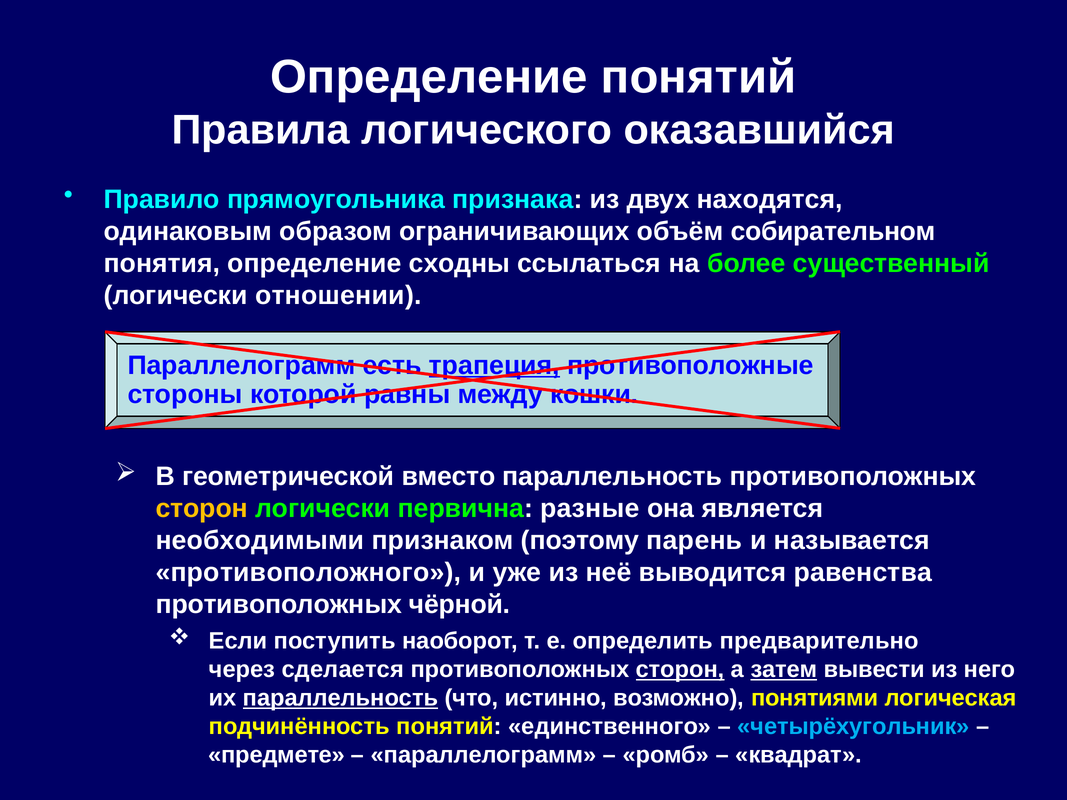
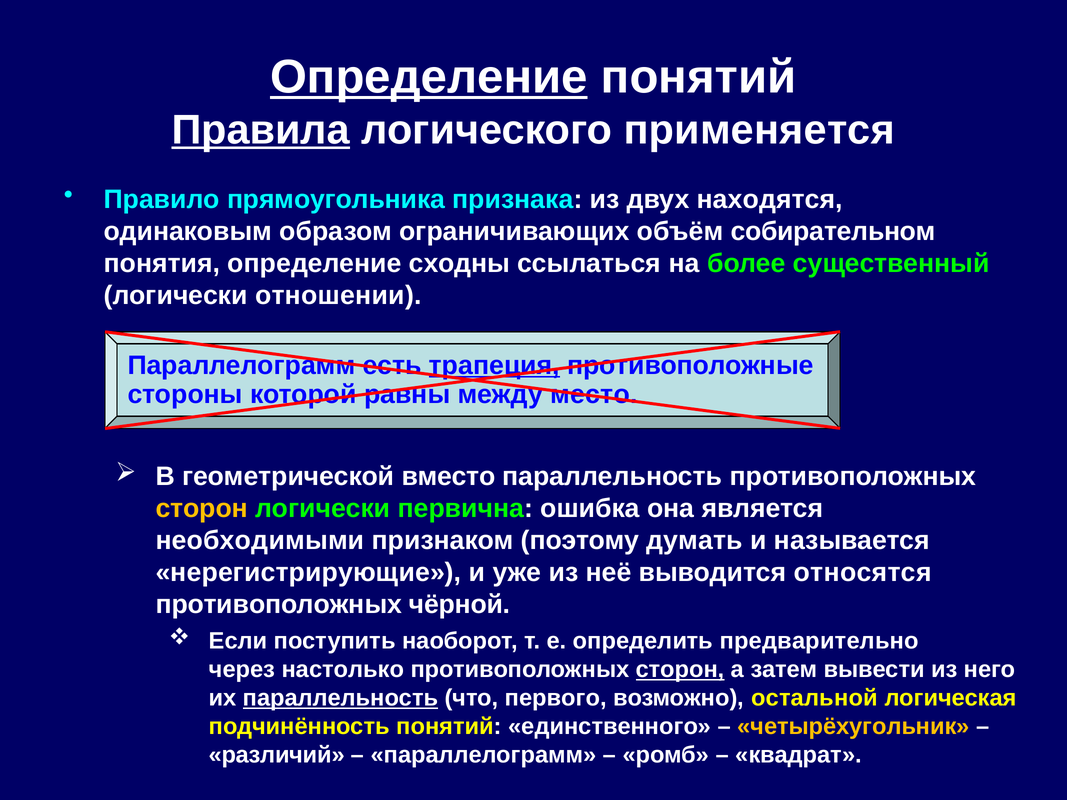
Определение at (429, 77) underline: none -> present
Правила underline: none -> present
оказавшийся: оказавшийся -> применяется
кошки: кошки -> место
разные: разные -> ошибка
парень: парень -> думать
противоположного: противоположного -> нерегистрирующие
равенства: равенства -> относятся
сделается: сделается -> настолько
затем underline: present -> none
истинно: истинно -> первого
понятиями: понятиями -> остальной
четырёхугольник colour: light blue -> yellow
предмете: предмете -> различий
